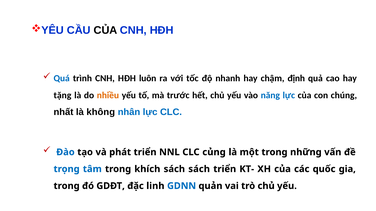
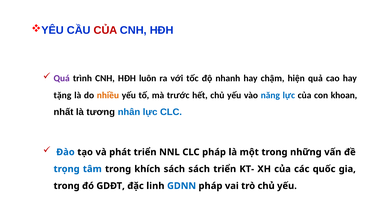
CỦA at (105, 30) colour: black -> red
Quá colour: blue -> purple
định: định -> hiện
chúng: chúng -> khoan
không: không -> tương
CLC củng: củng -> pháp
GDNN quản: quản -> pháp
